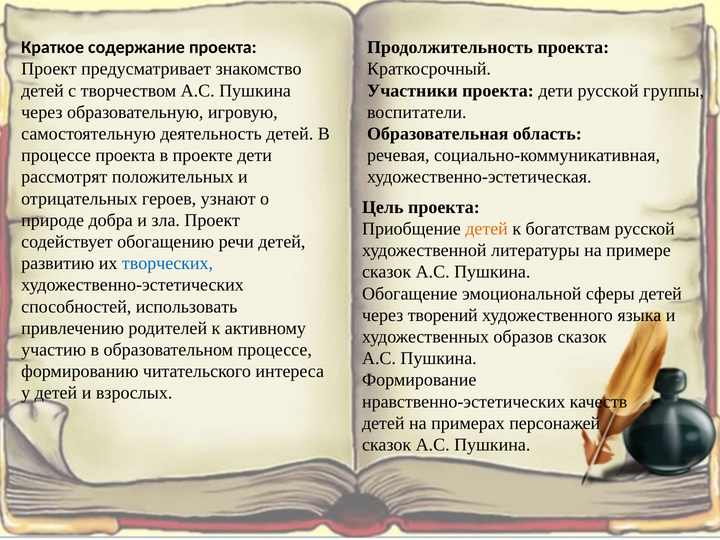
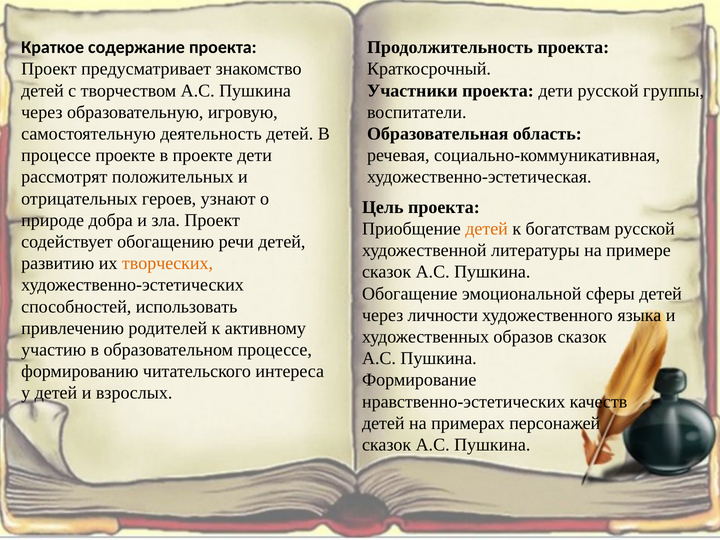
процессе проекта: проекта -> проекте
творческих colour: blue -> orange
творений: творений -> личности
